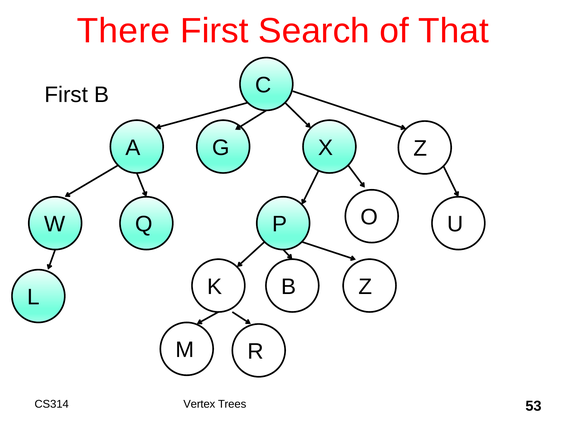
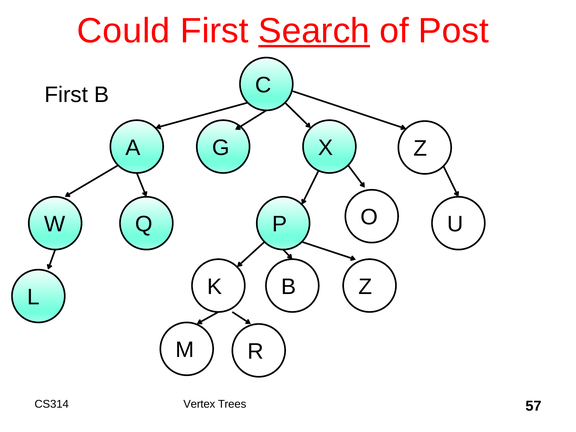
There: There -> Could
Search underline: none -> present
That: That -> Post
53: 53 -> 57
